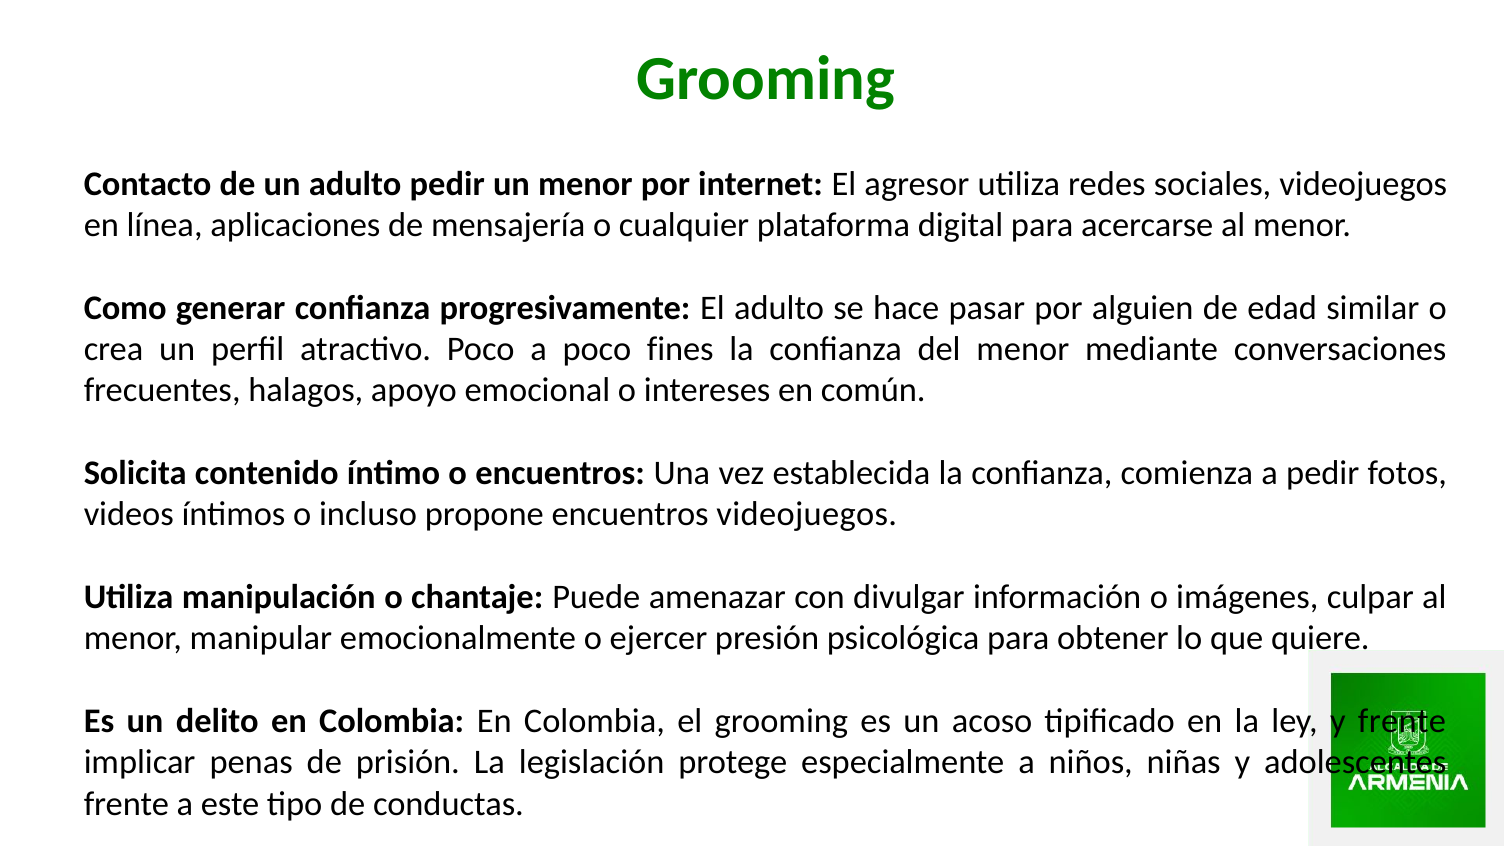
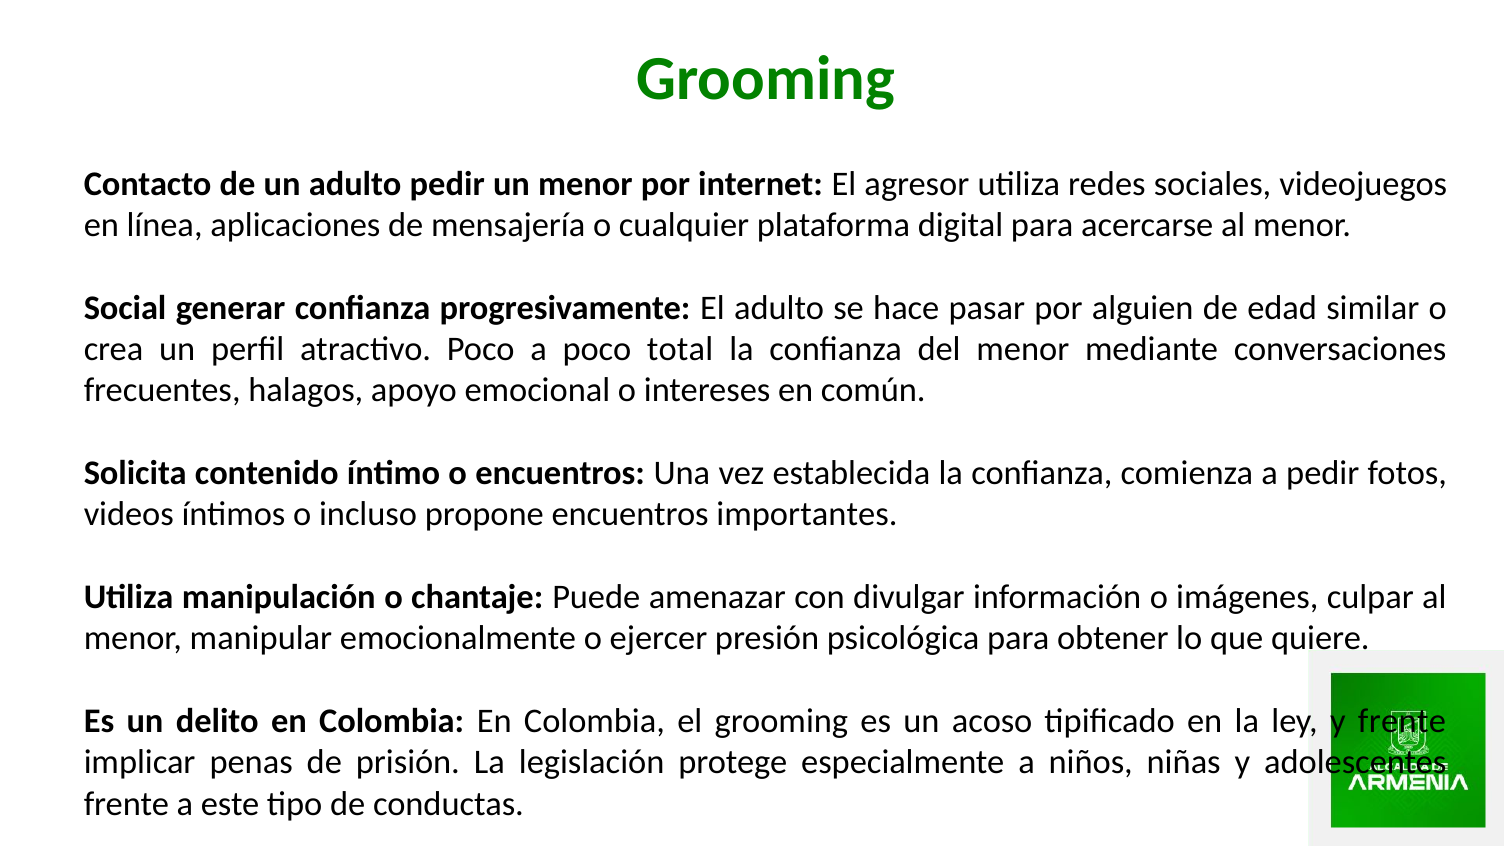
Como: Como -> Social
fines: fines -> total
encuentros videojuegos: videojuegos -> importantes
